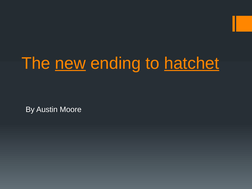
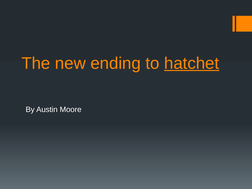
new underline: present -> none
